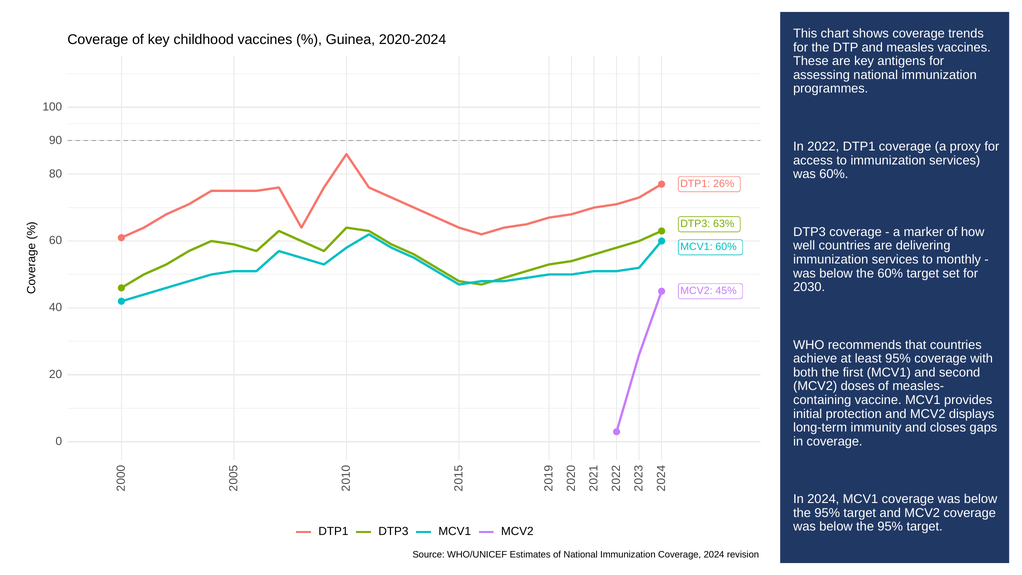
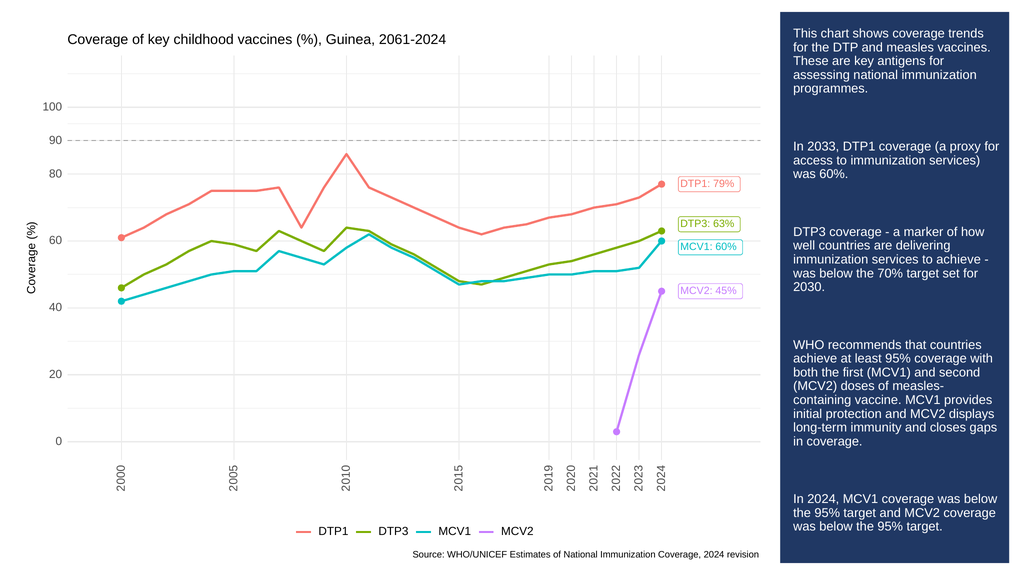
2020-2024: 2020-2024 -> 2061-2024
2022: 2022 -> 2033
26%: 26% -> 79%
to monthly: monthly -> achieve
the 60%: 60% -> 70%
